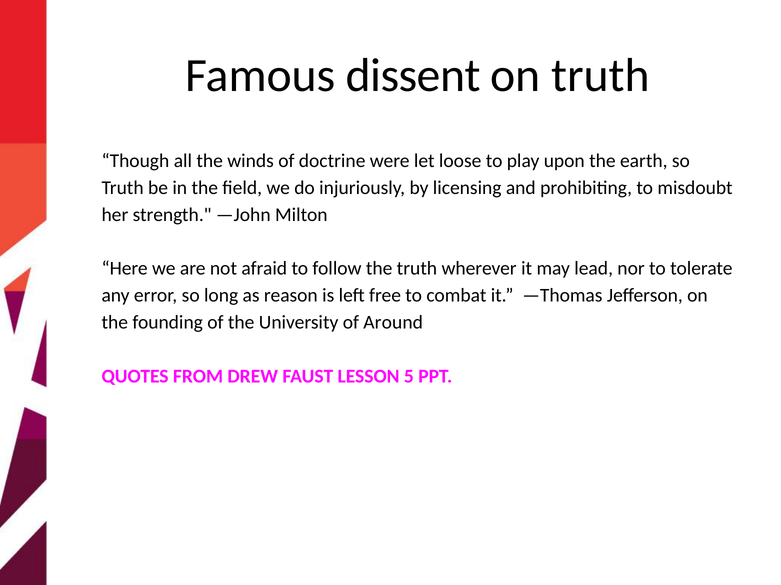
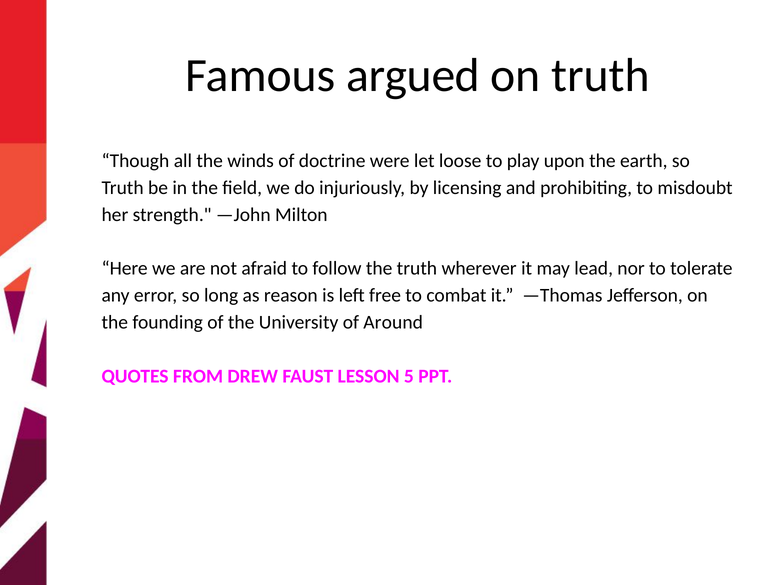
dissent: dissent -> argued
